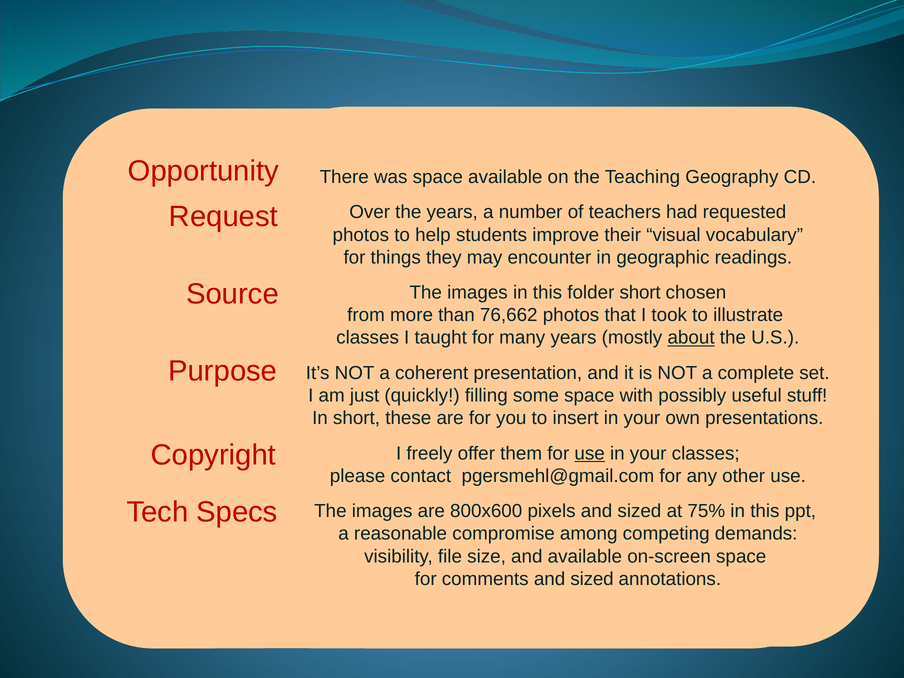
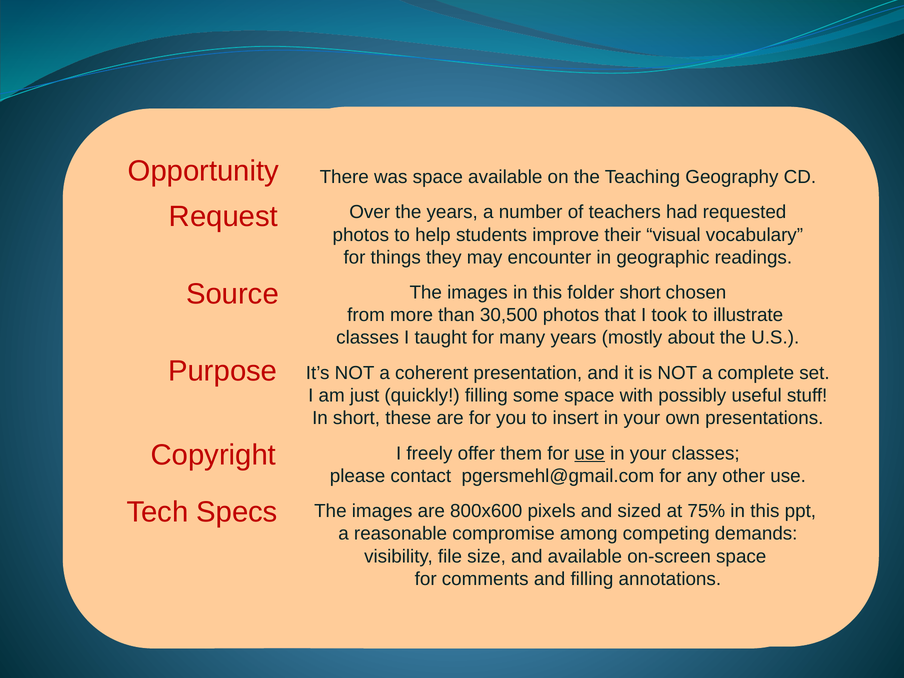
76,662: 76,662 -> 30,500
about underline: present -> none
comments and sized: sized -> filling
